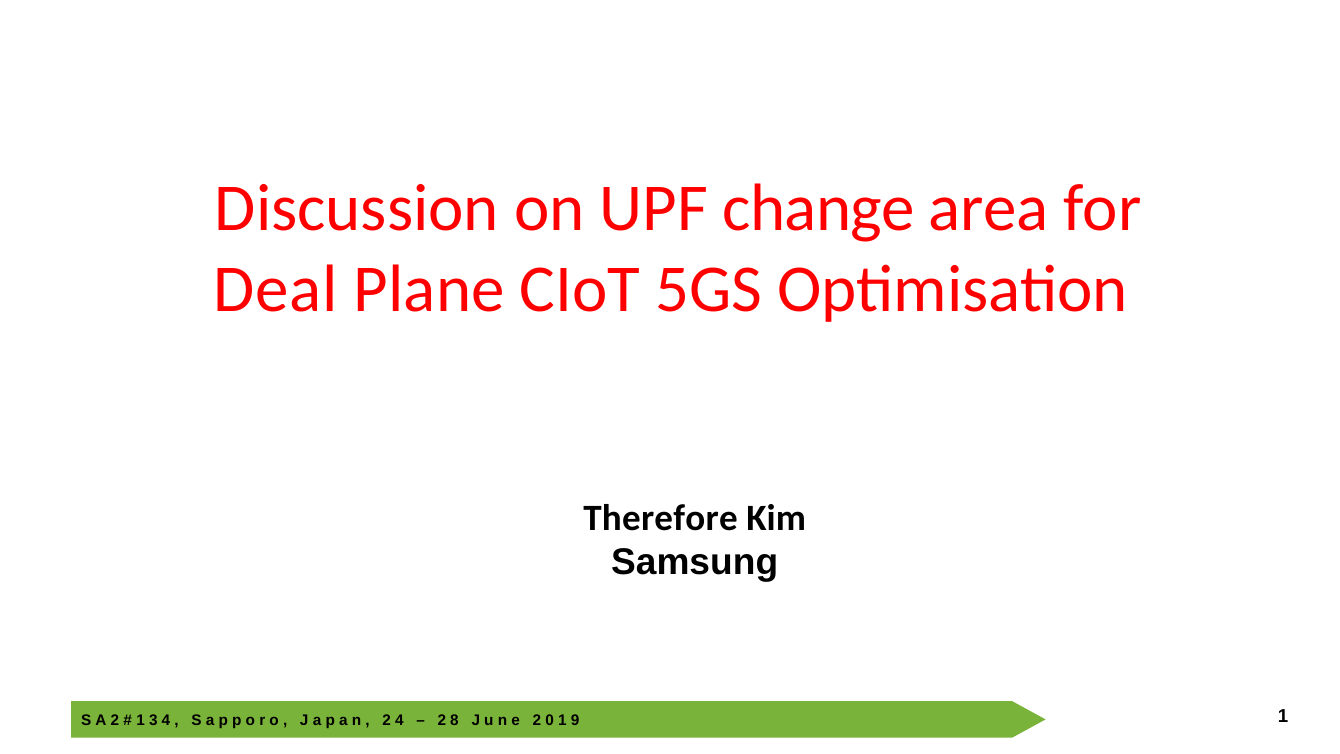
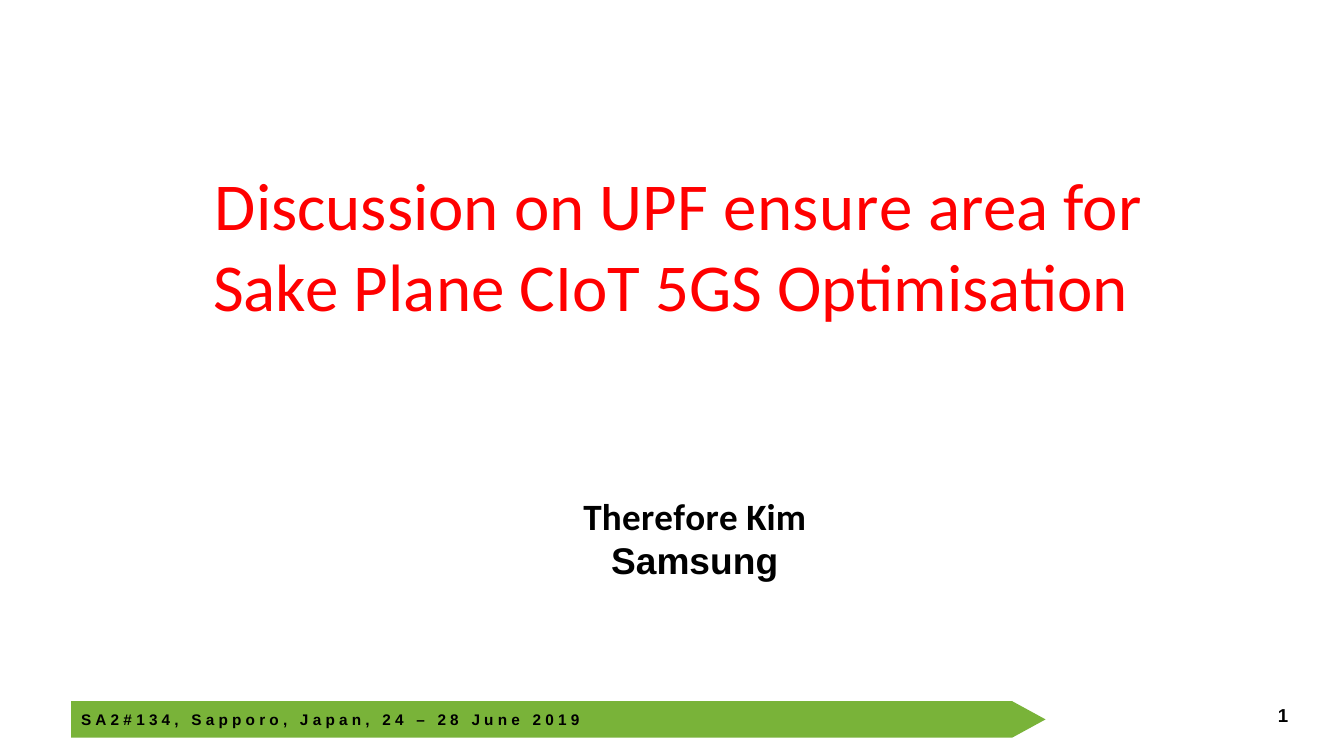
change: change -> ensure
Deal: Deal -> Sake
